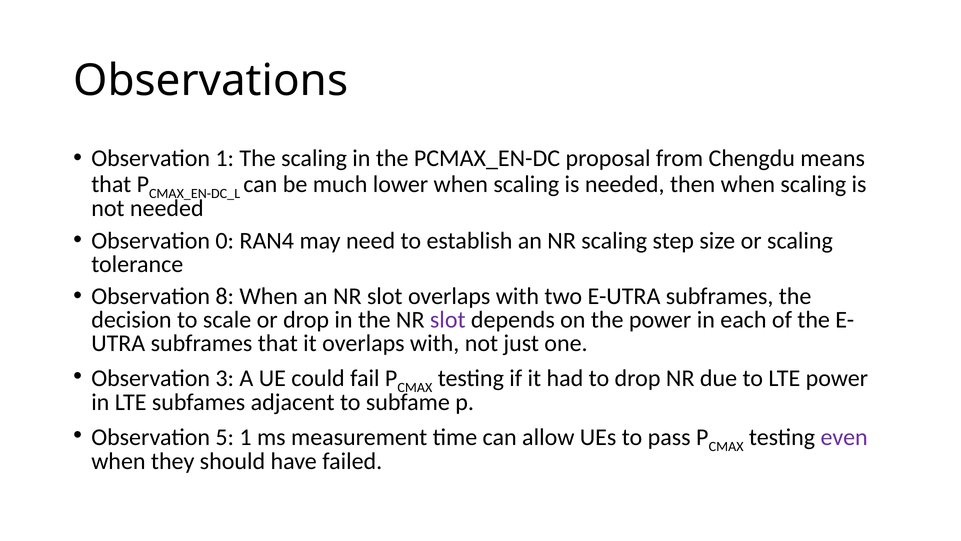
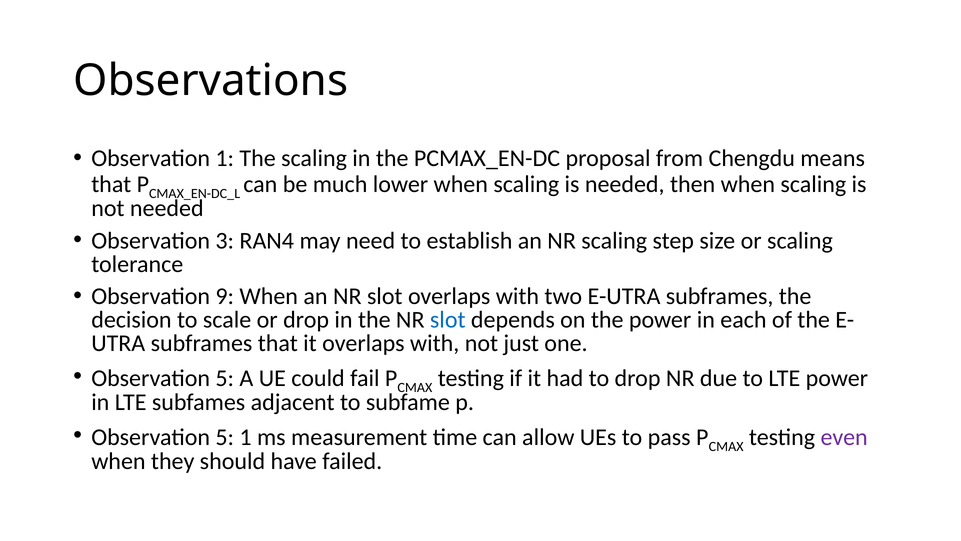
0: 0 -> 3
8: 8 -> 9
slot at (448, 320) colour: purple -> blue
3 at (225, 378): 3 -> 5
